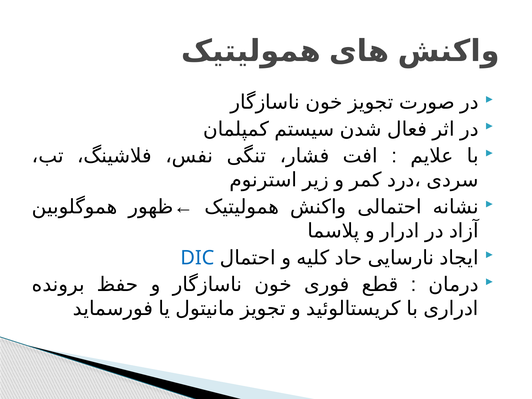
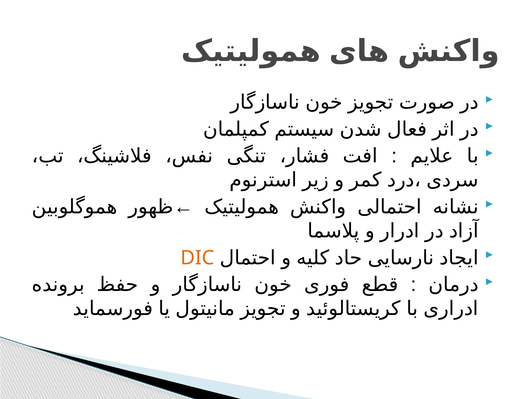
DIC colour: blue -> orange
